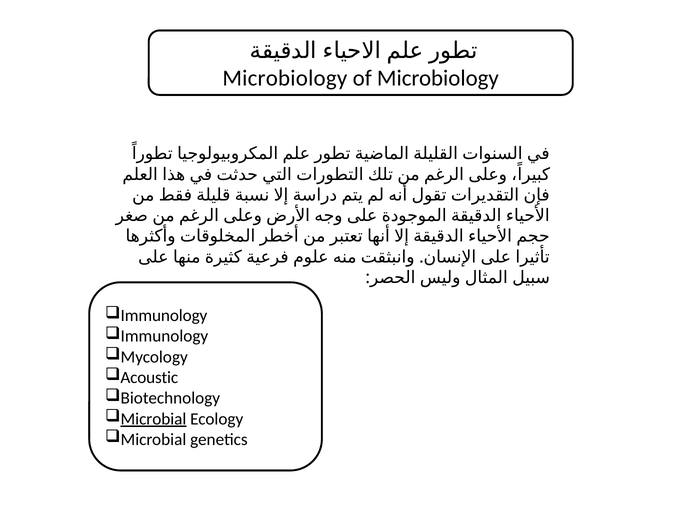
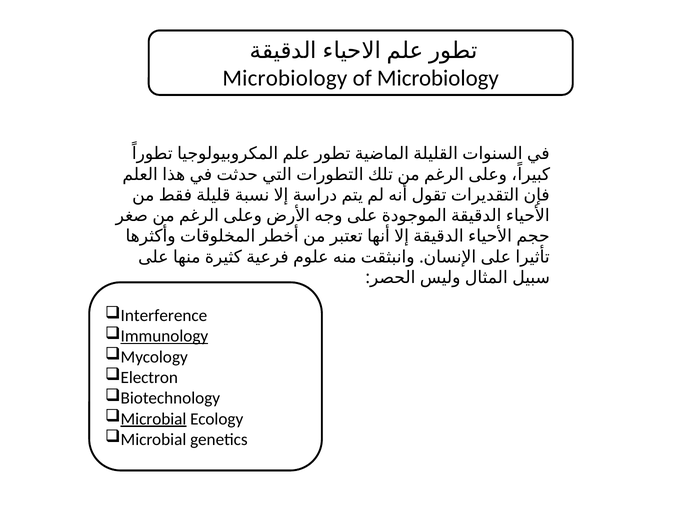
Immunology at (164, 315): Immunology -> Interference
Immunology at (164, 336) underline: none -> present
Acoustic: Acoustic -> Electron
